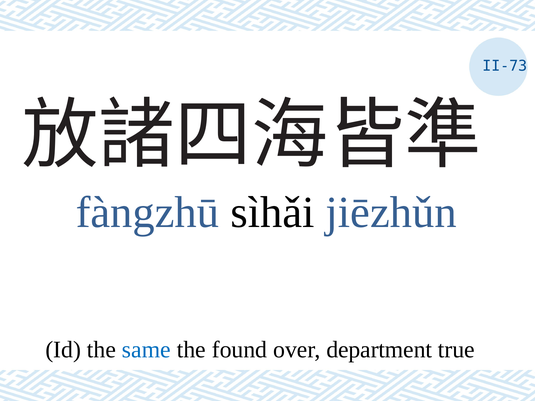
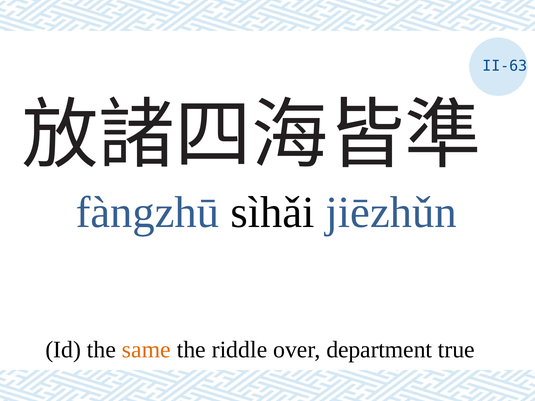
II-73: II-73 -> II-63
same colour: blue -> orange
found: found -> riddle
